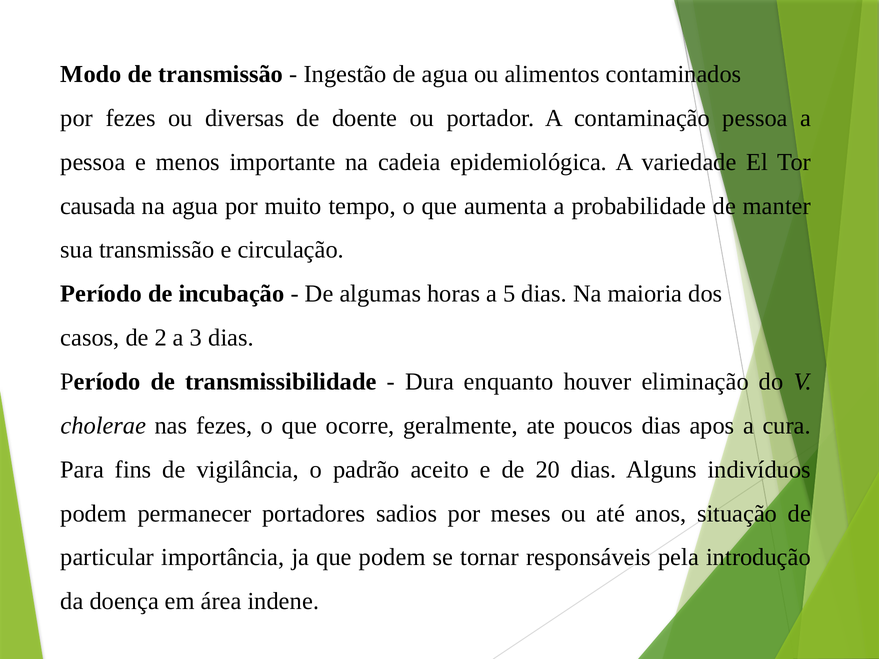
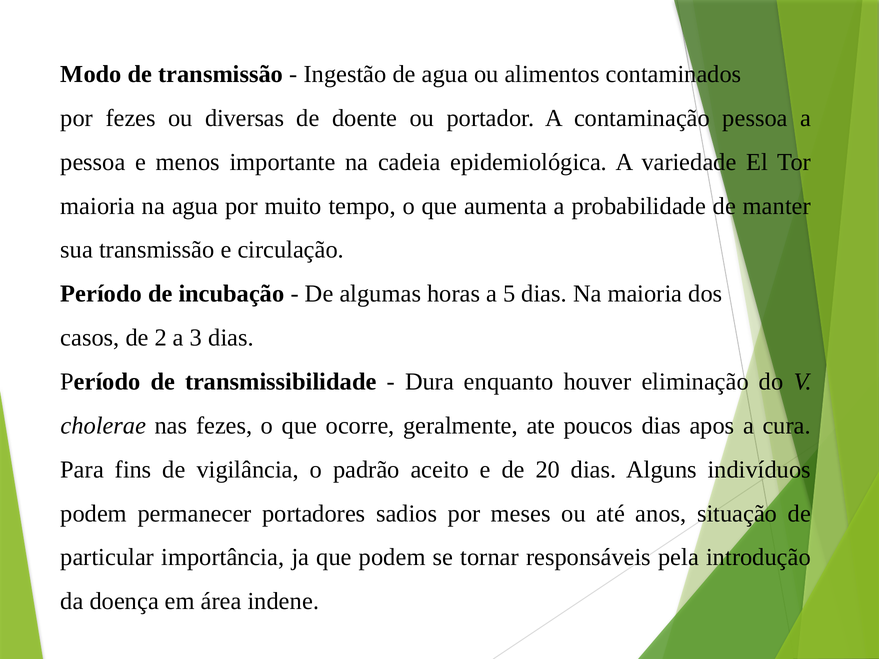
causada at (98, 206): causada -> maioria
